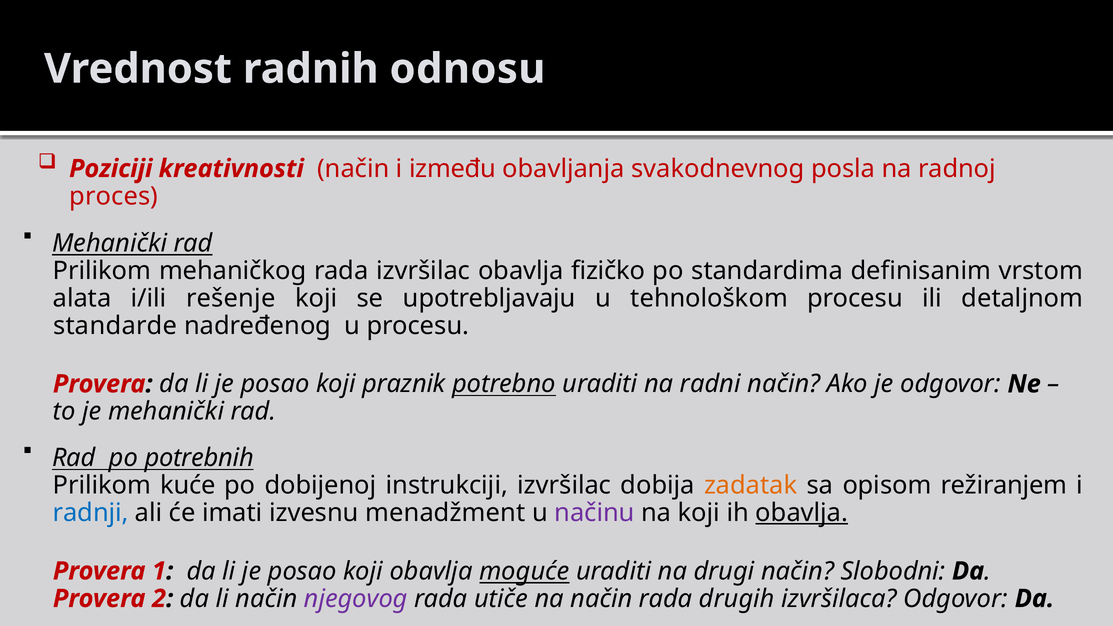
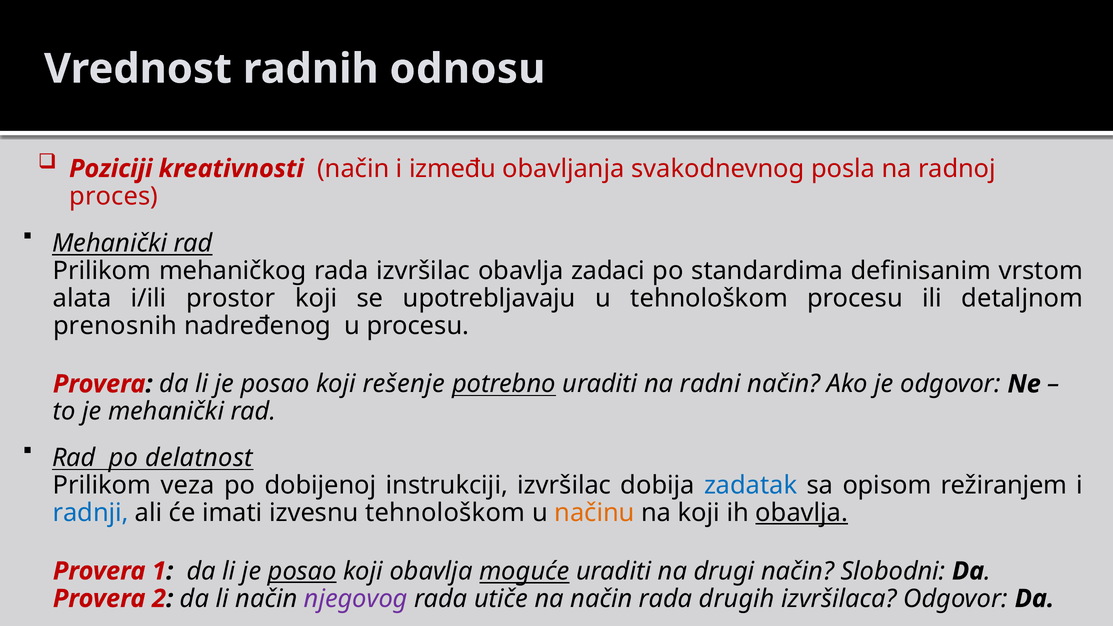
fizičko: fizičko -> zadaci
rešenje: rešenje -> prostor
standarde: standarde -> prenosnih
praznik: praznik -> rešenje
potrebnih: potrebnih -> delatnost
kuće: kuće -> veza
zadatak colour: orange -> blue
izvesnu menadžment: menadžment -> tehnološkom
načinu colour: purple -> orange
posao at (302, 571) underline: none -> present
